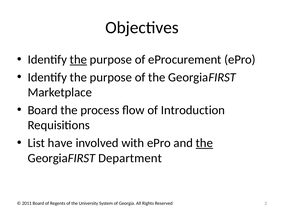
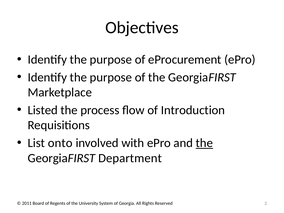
the at (78, 60) underline: present -> none
Board at (43, 110): Board -> Listed
have: have -> onto
